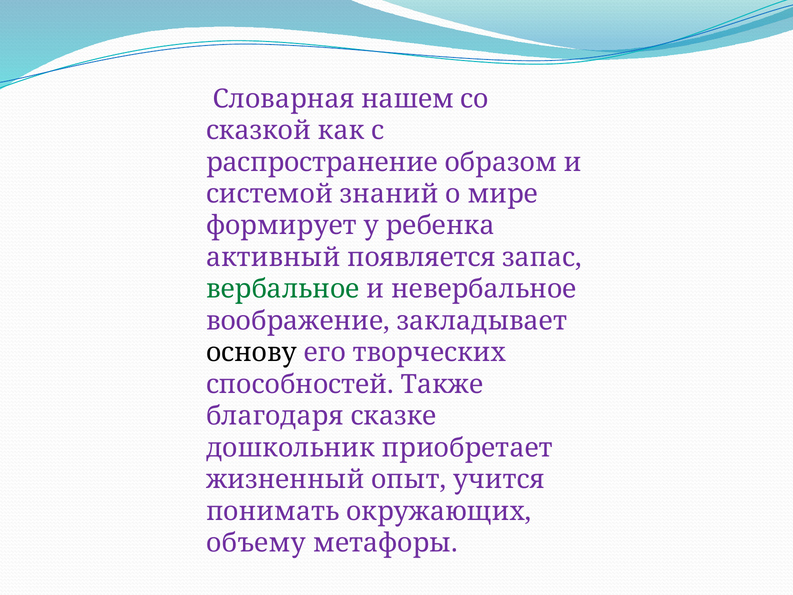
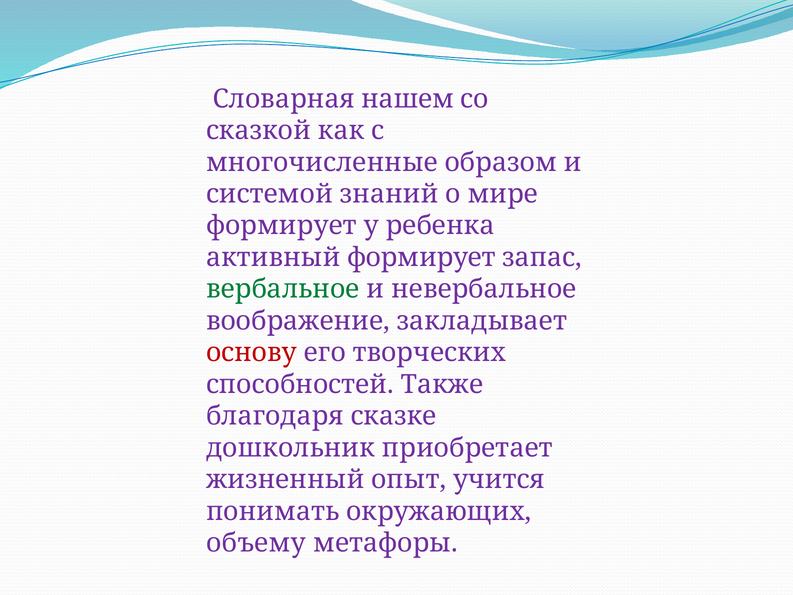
распространение: распространение -> многочисленные
активный появляется: появляется -> формирует
основу colour: black -> red
